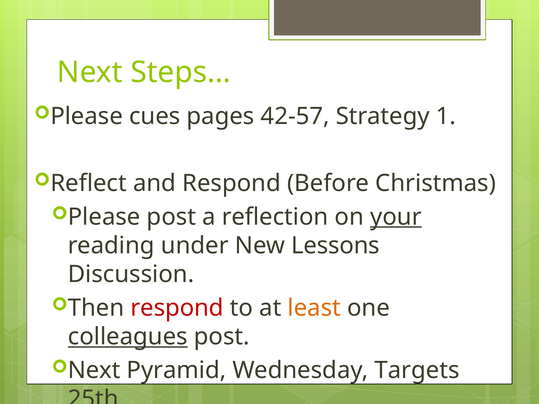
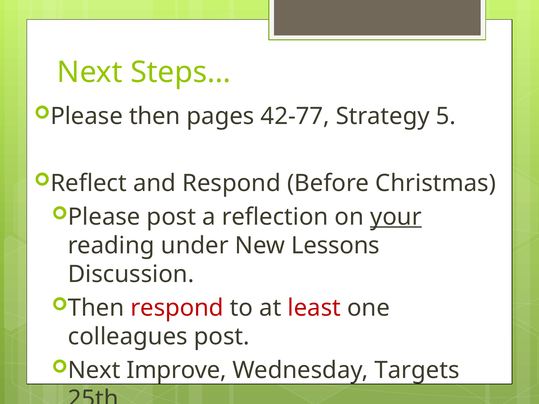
Please cues: cues -> then
42-57: 42-57 -> 42-77
1: 1 -> 5
least colour: orange -> red
colleagues underline: present -> none
Pyramid: Pyramid -> Improve
